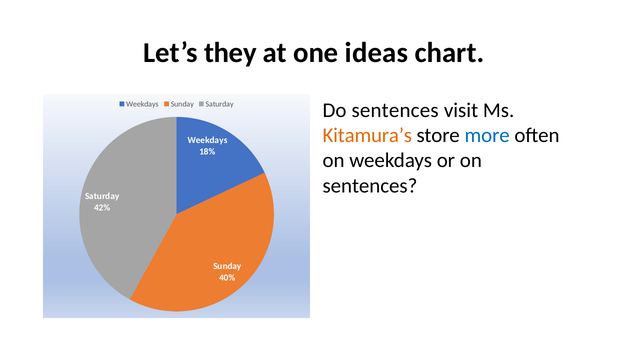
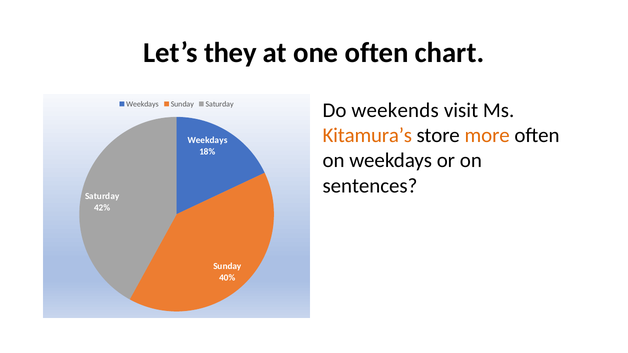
one ideas: ideas -> often
Do sentences: sentences -> weekends
more colour: blue -> orange
